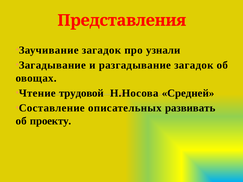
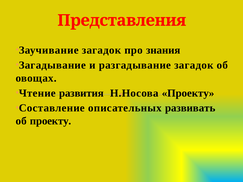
узнали: узнали -> знания
трудовой: трудовой -> развития
Н.Носова Средней: Средней -> Проекту
